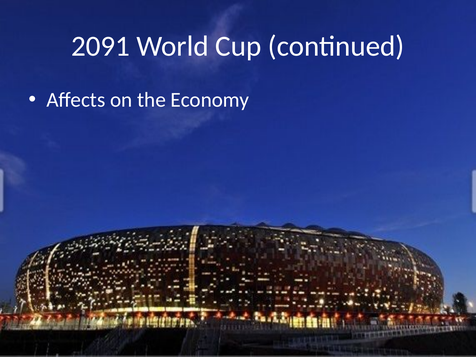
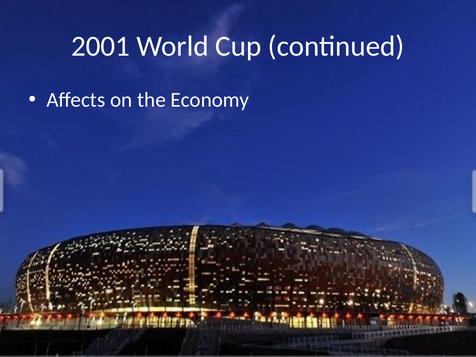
2091: 2091 -> 2001
